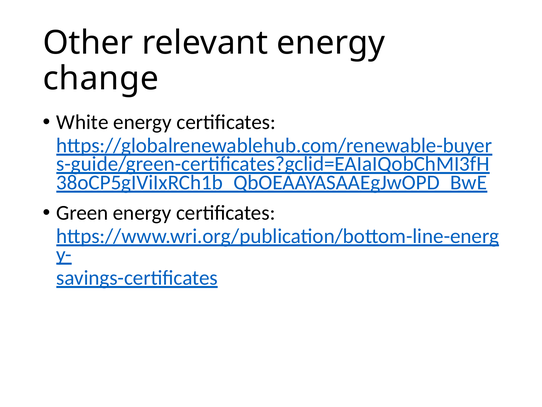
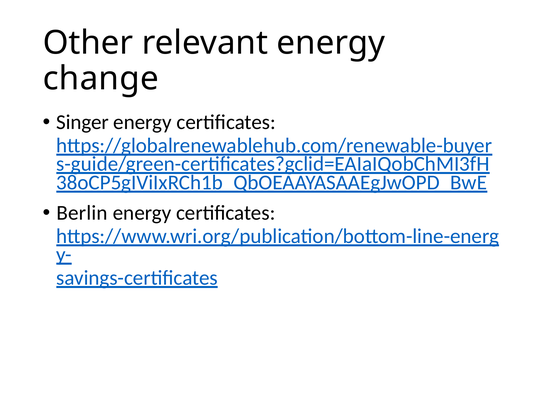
White: White -> Singer
Green: Green -> Berlin
